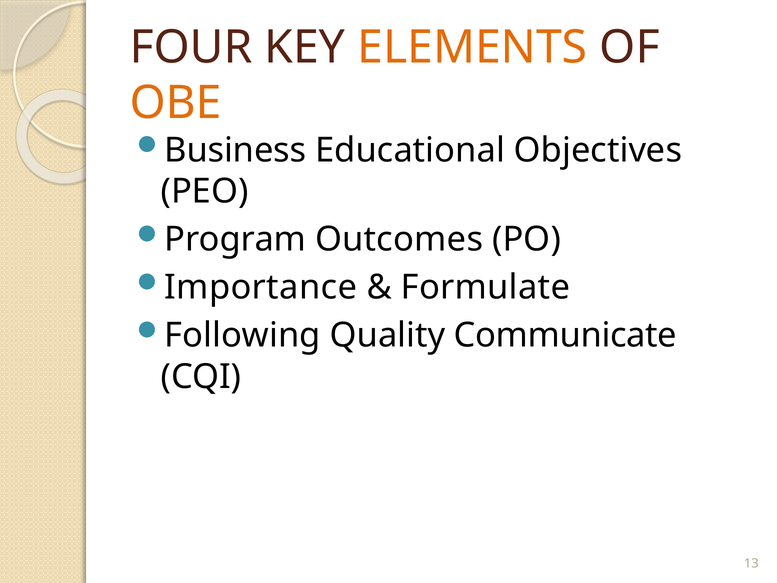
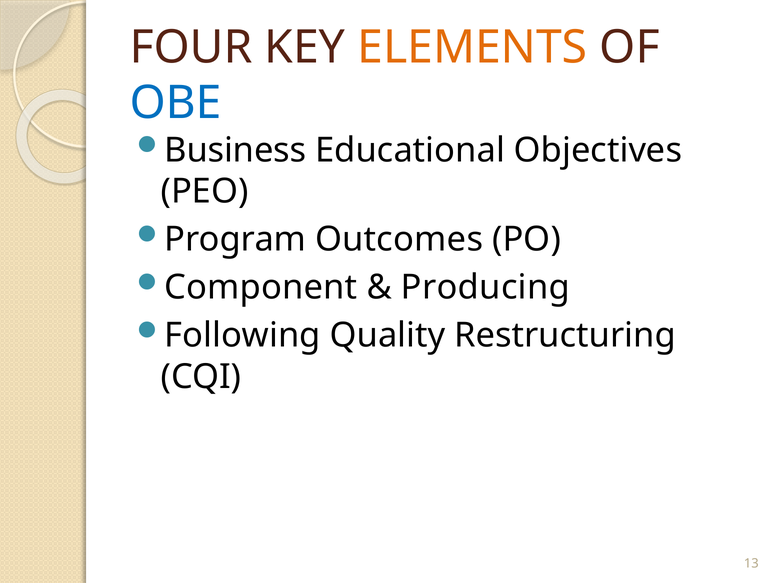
OBE colour: orange -> blue
Importance: Importance -> Component
Formulate: Formulate -> Producing
Communicate: Communicate -> Restructuring
